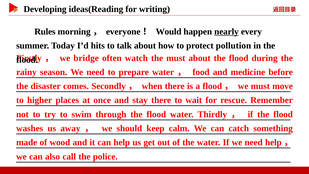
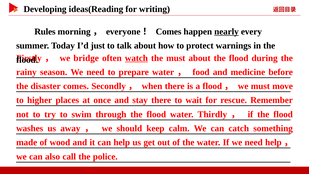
Would at (169, 32): Would -> Comes
hits: hits -> just
pollution: pollution -> warnings
watch underline: none -> present
